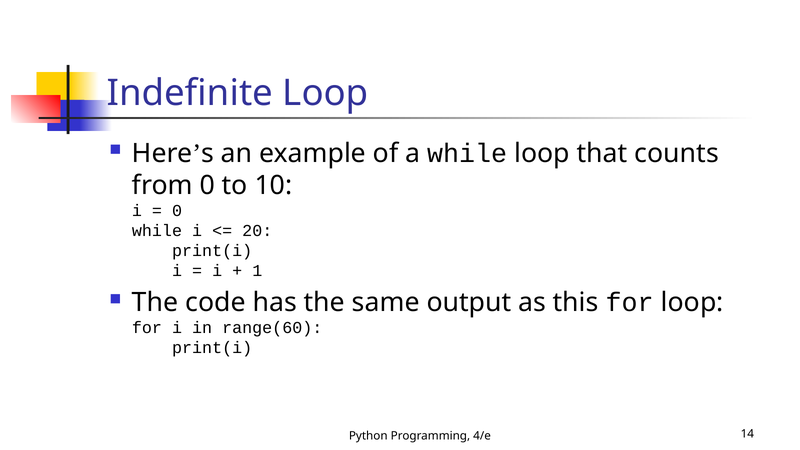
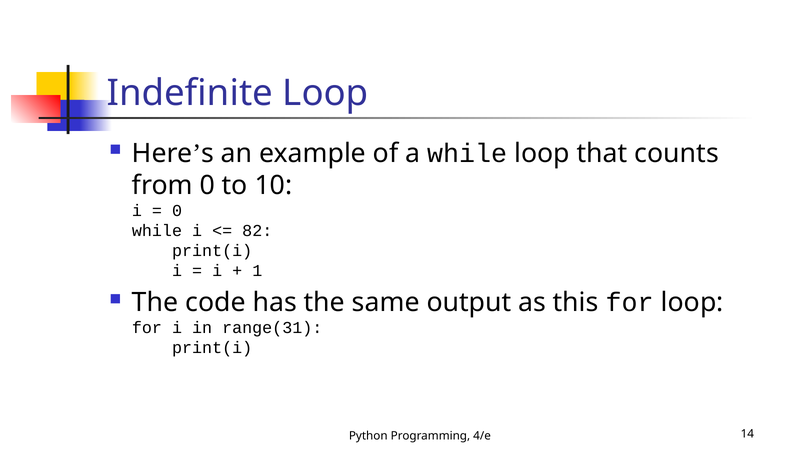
20: 20 -> 82
range(60: range(60 -> range(31
